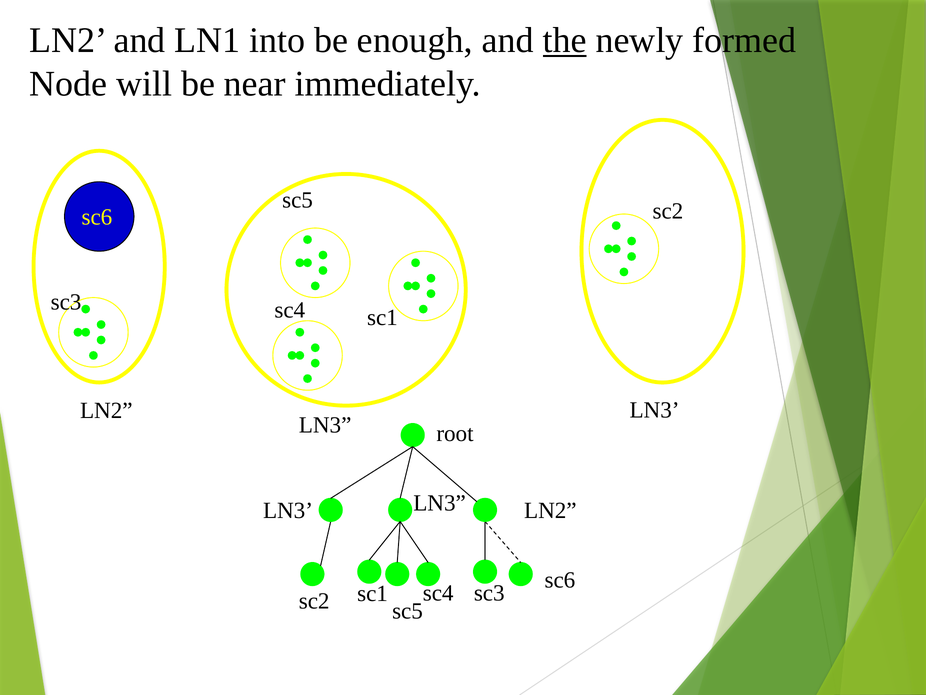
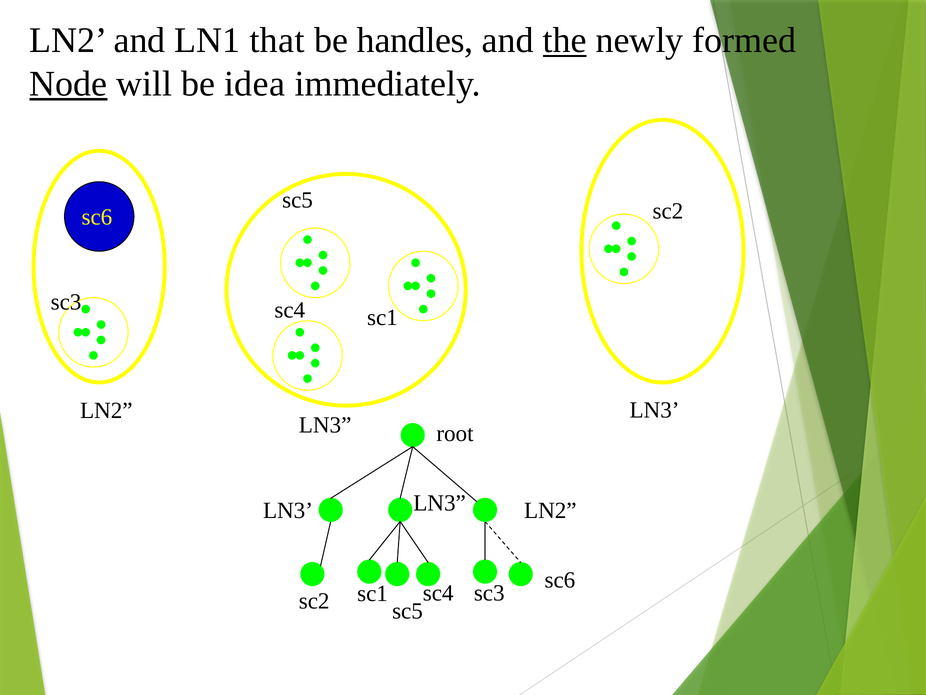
into: into -> that
enough: enough -> handles
Node underline: none -> present
near: near -> idea
